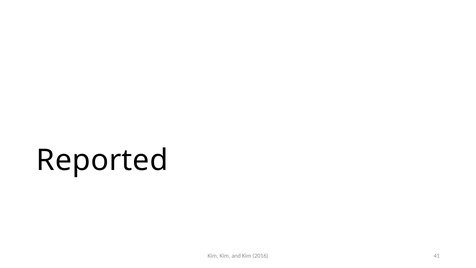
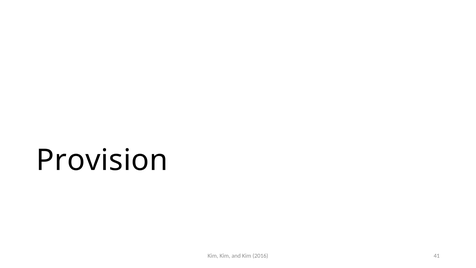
Reported: Reported -> Provision
